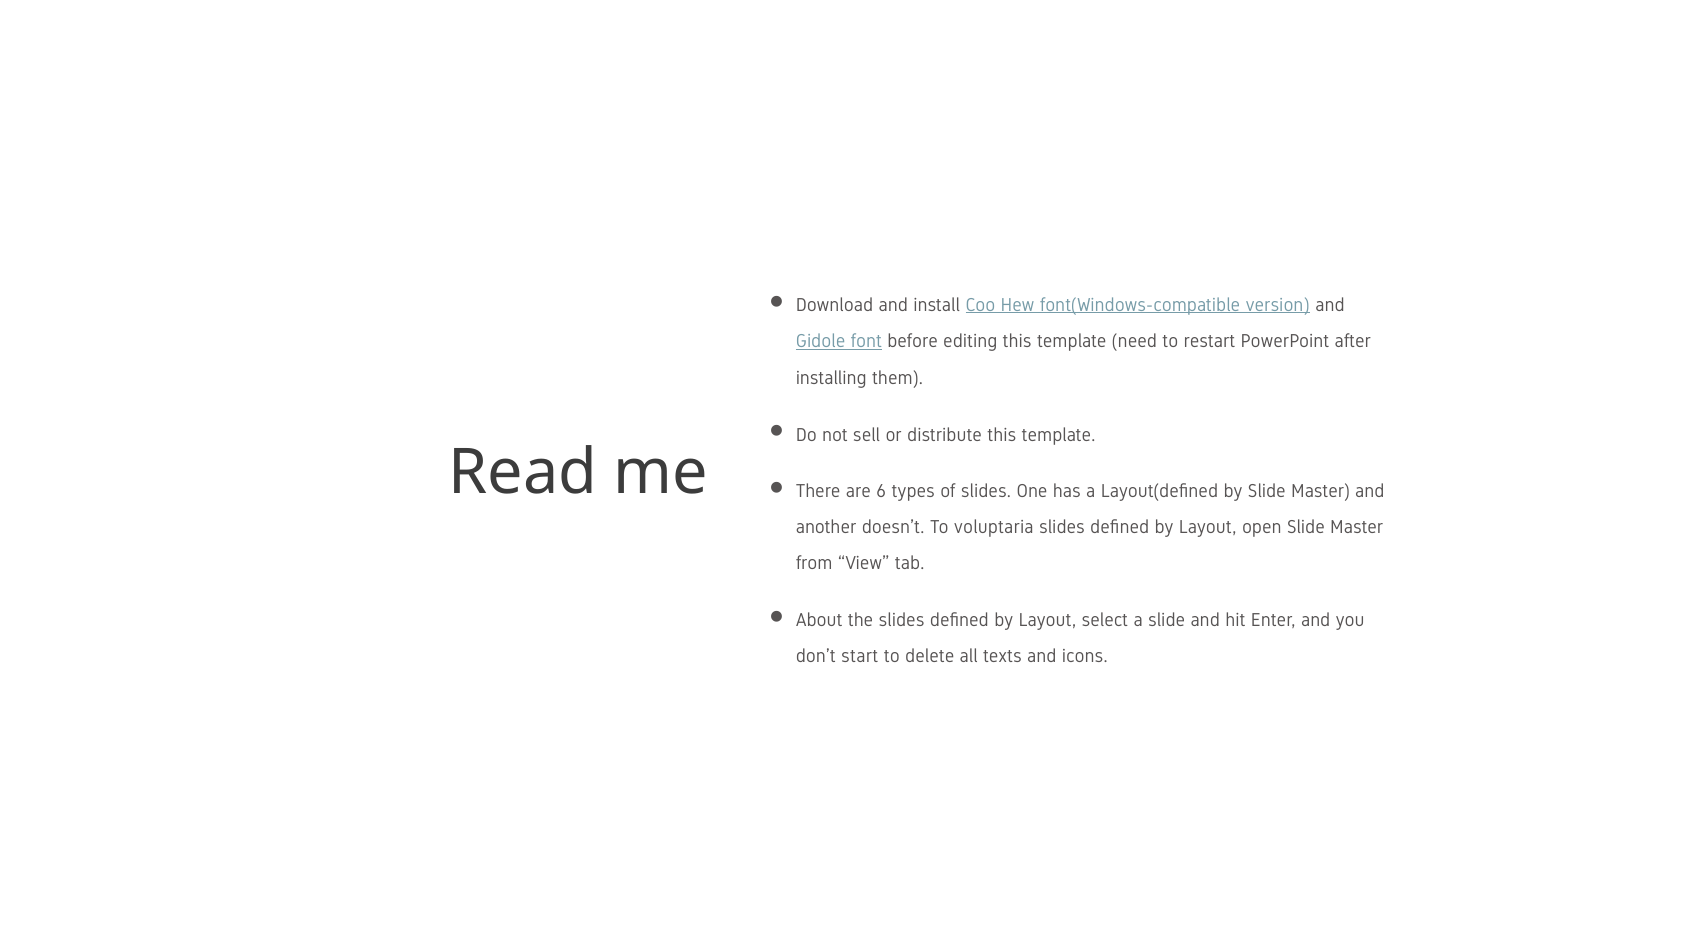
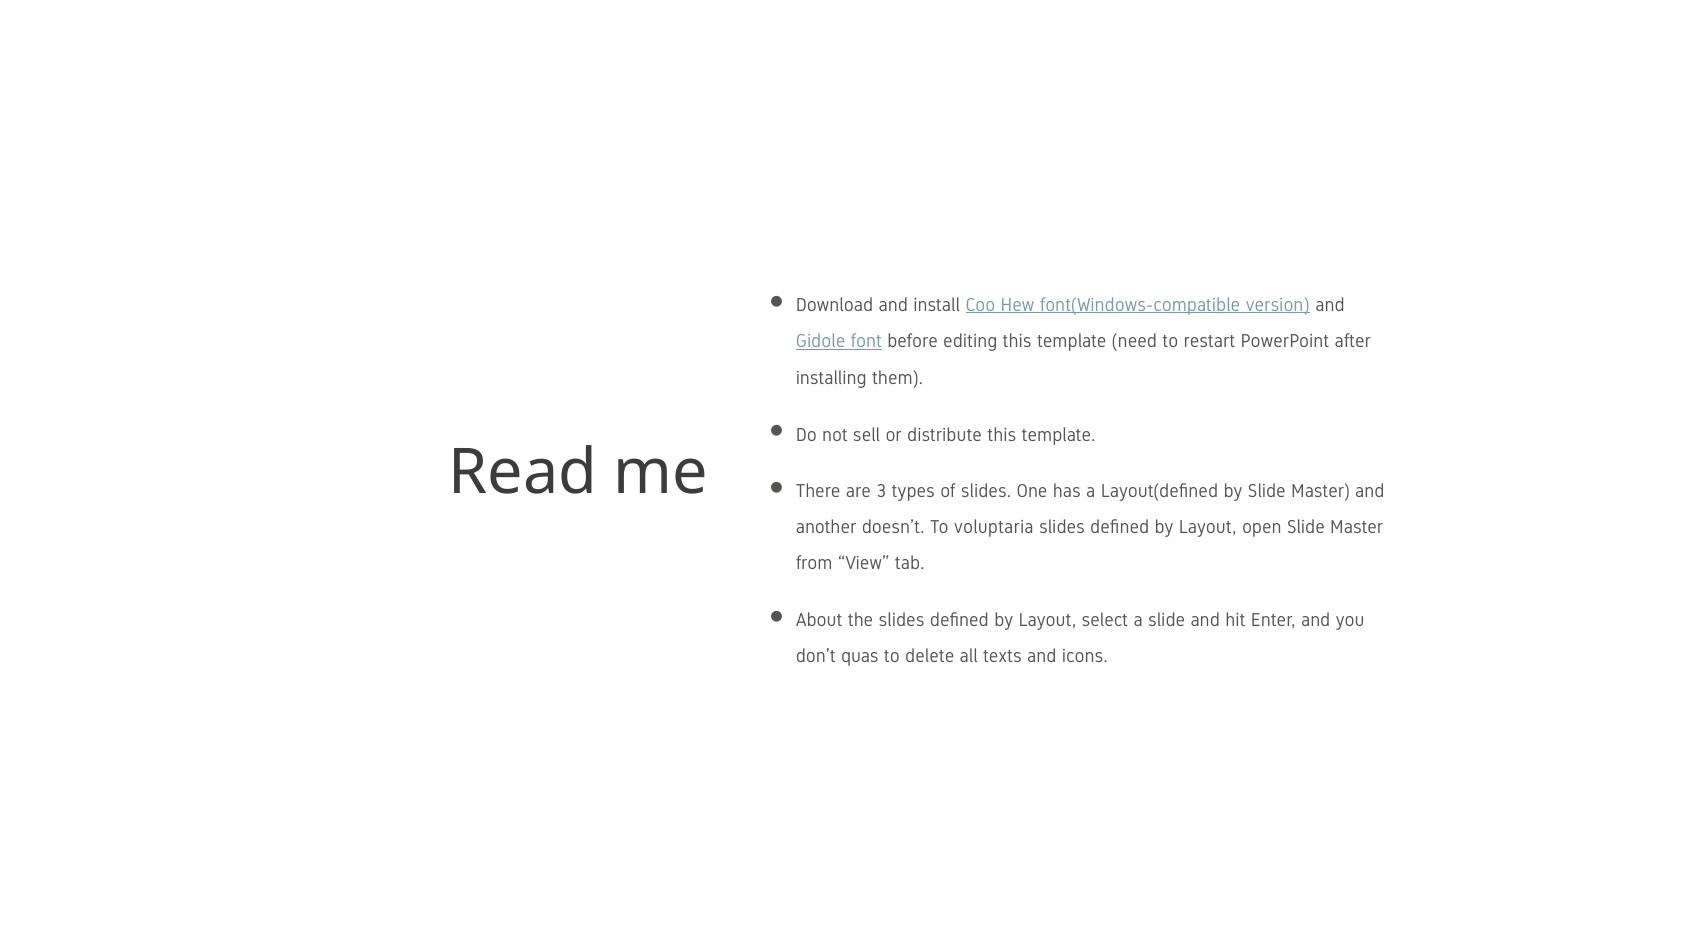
6: 6 -> 3
start: start -> quas
